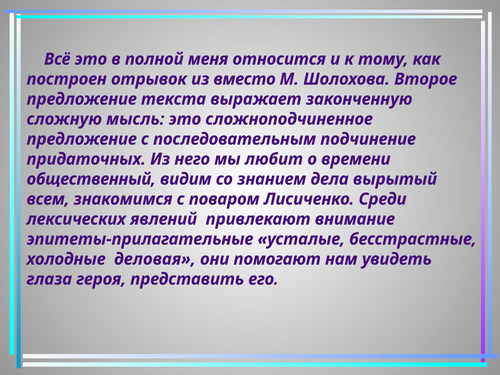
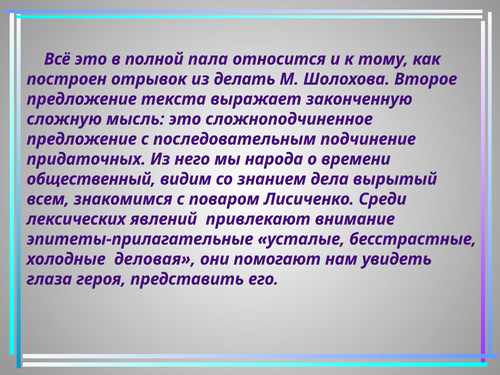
меня: меня -> пала
вместо: вместо -> делать
любит: любит -> народа
